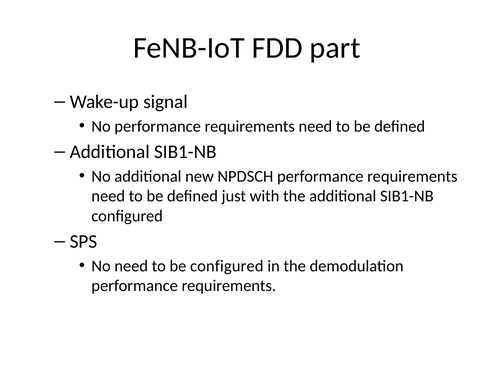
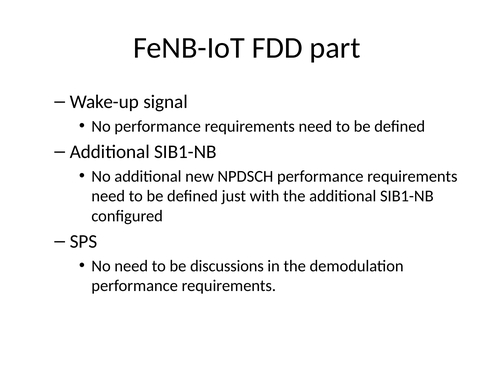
be configured: configured -> discussions
